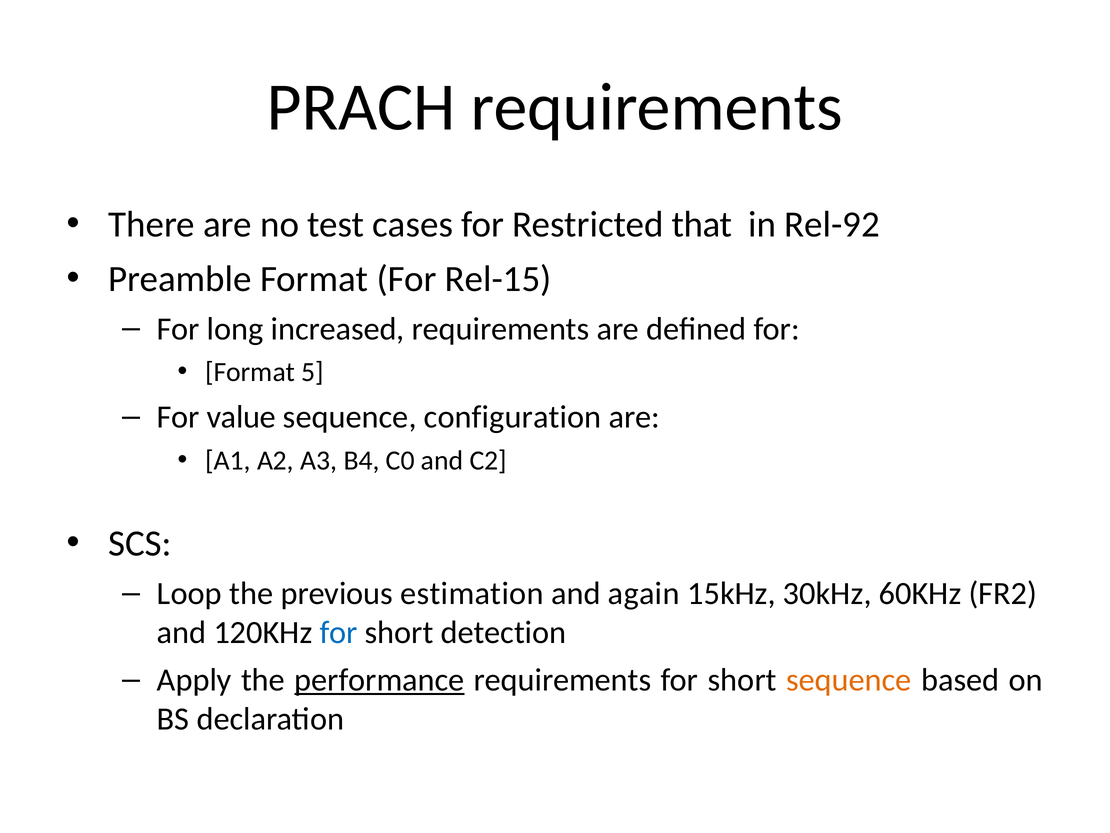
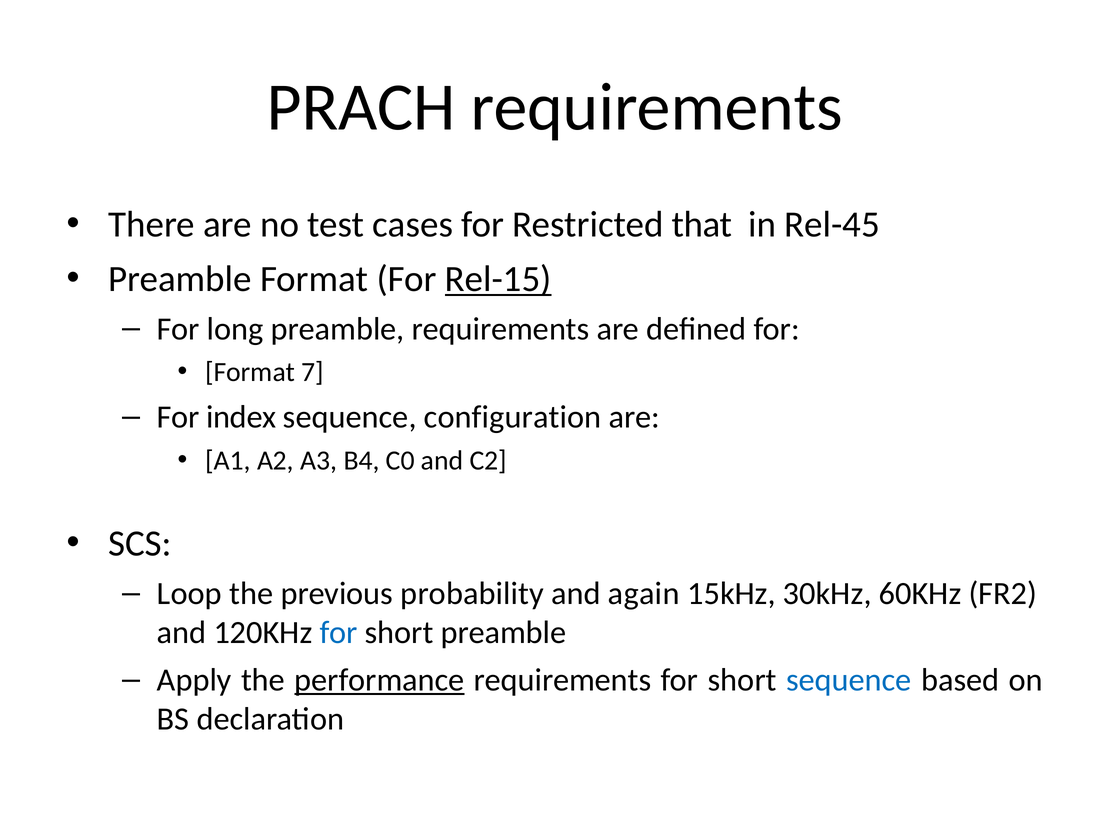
Rel-92: Rel-92 -> Rel-45
Rel-15 underline: none -> present
long increased: increased -> preamble
5: 5 -> 7
value: value -> index
estimation: estimation -> probability
short detection: detection -> preamble
sequence at (849, 680) colour: orange -> blue
